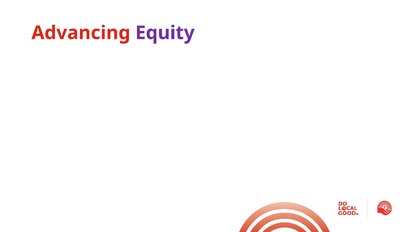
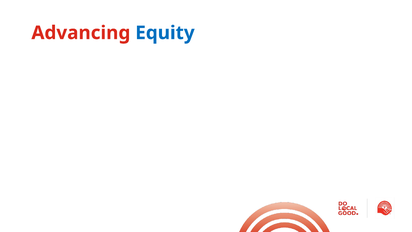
Equity colour: purple -> blue
